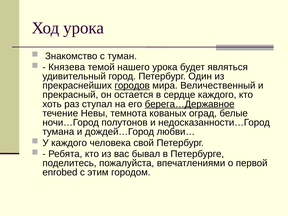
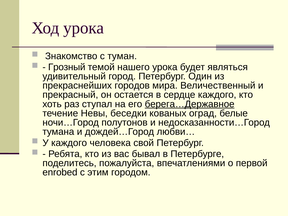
Князева: Князева -> Грозный
городов underline: present -> none
темнота: темнота -> беседки
